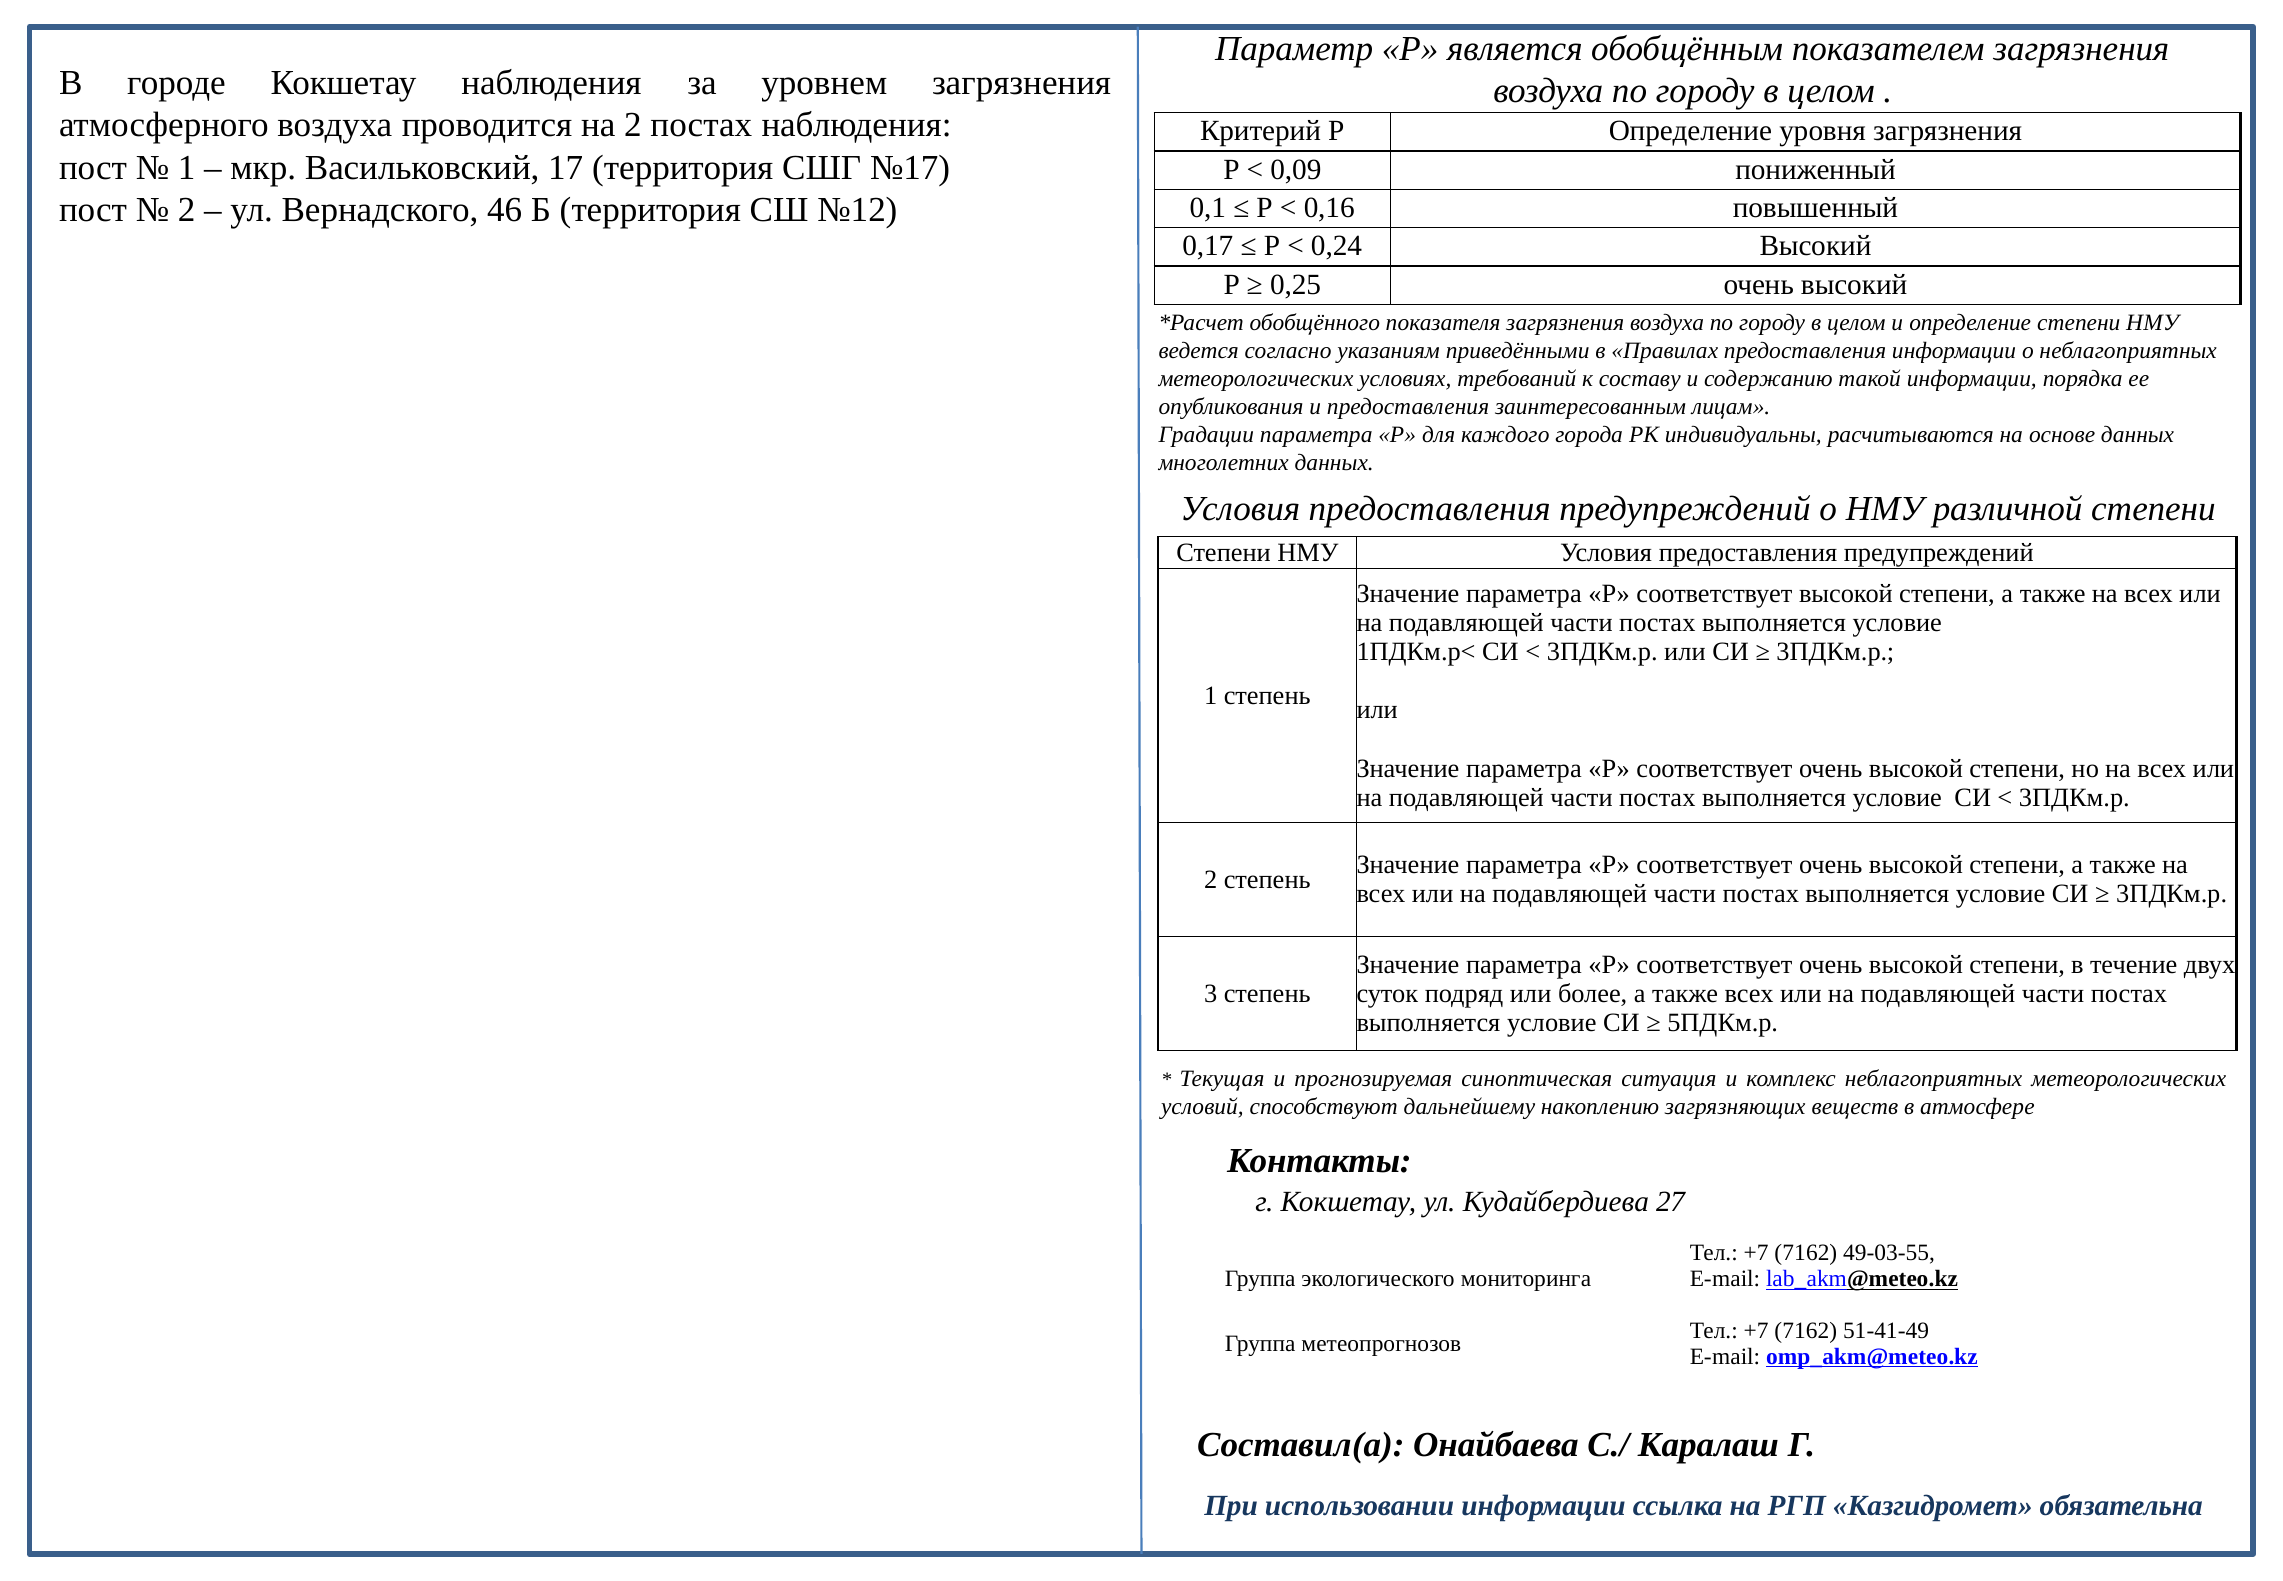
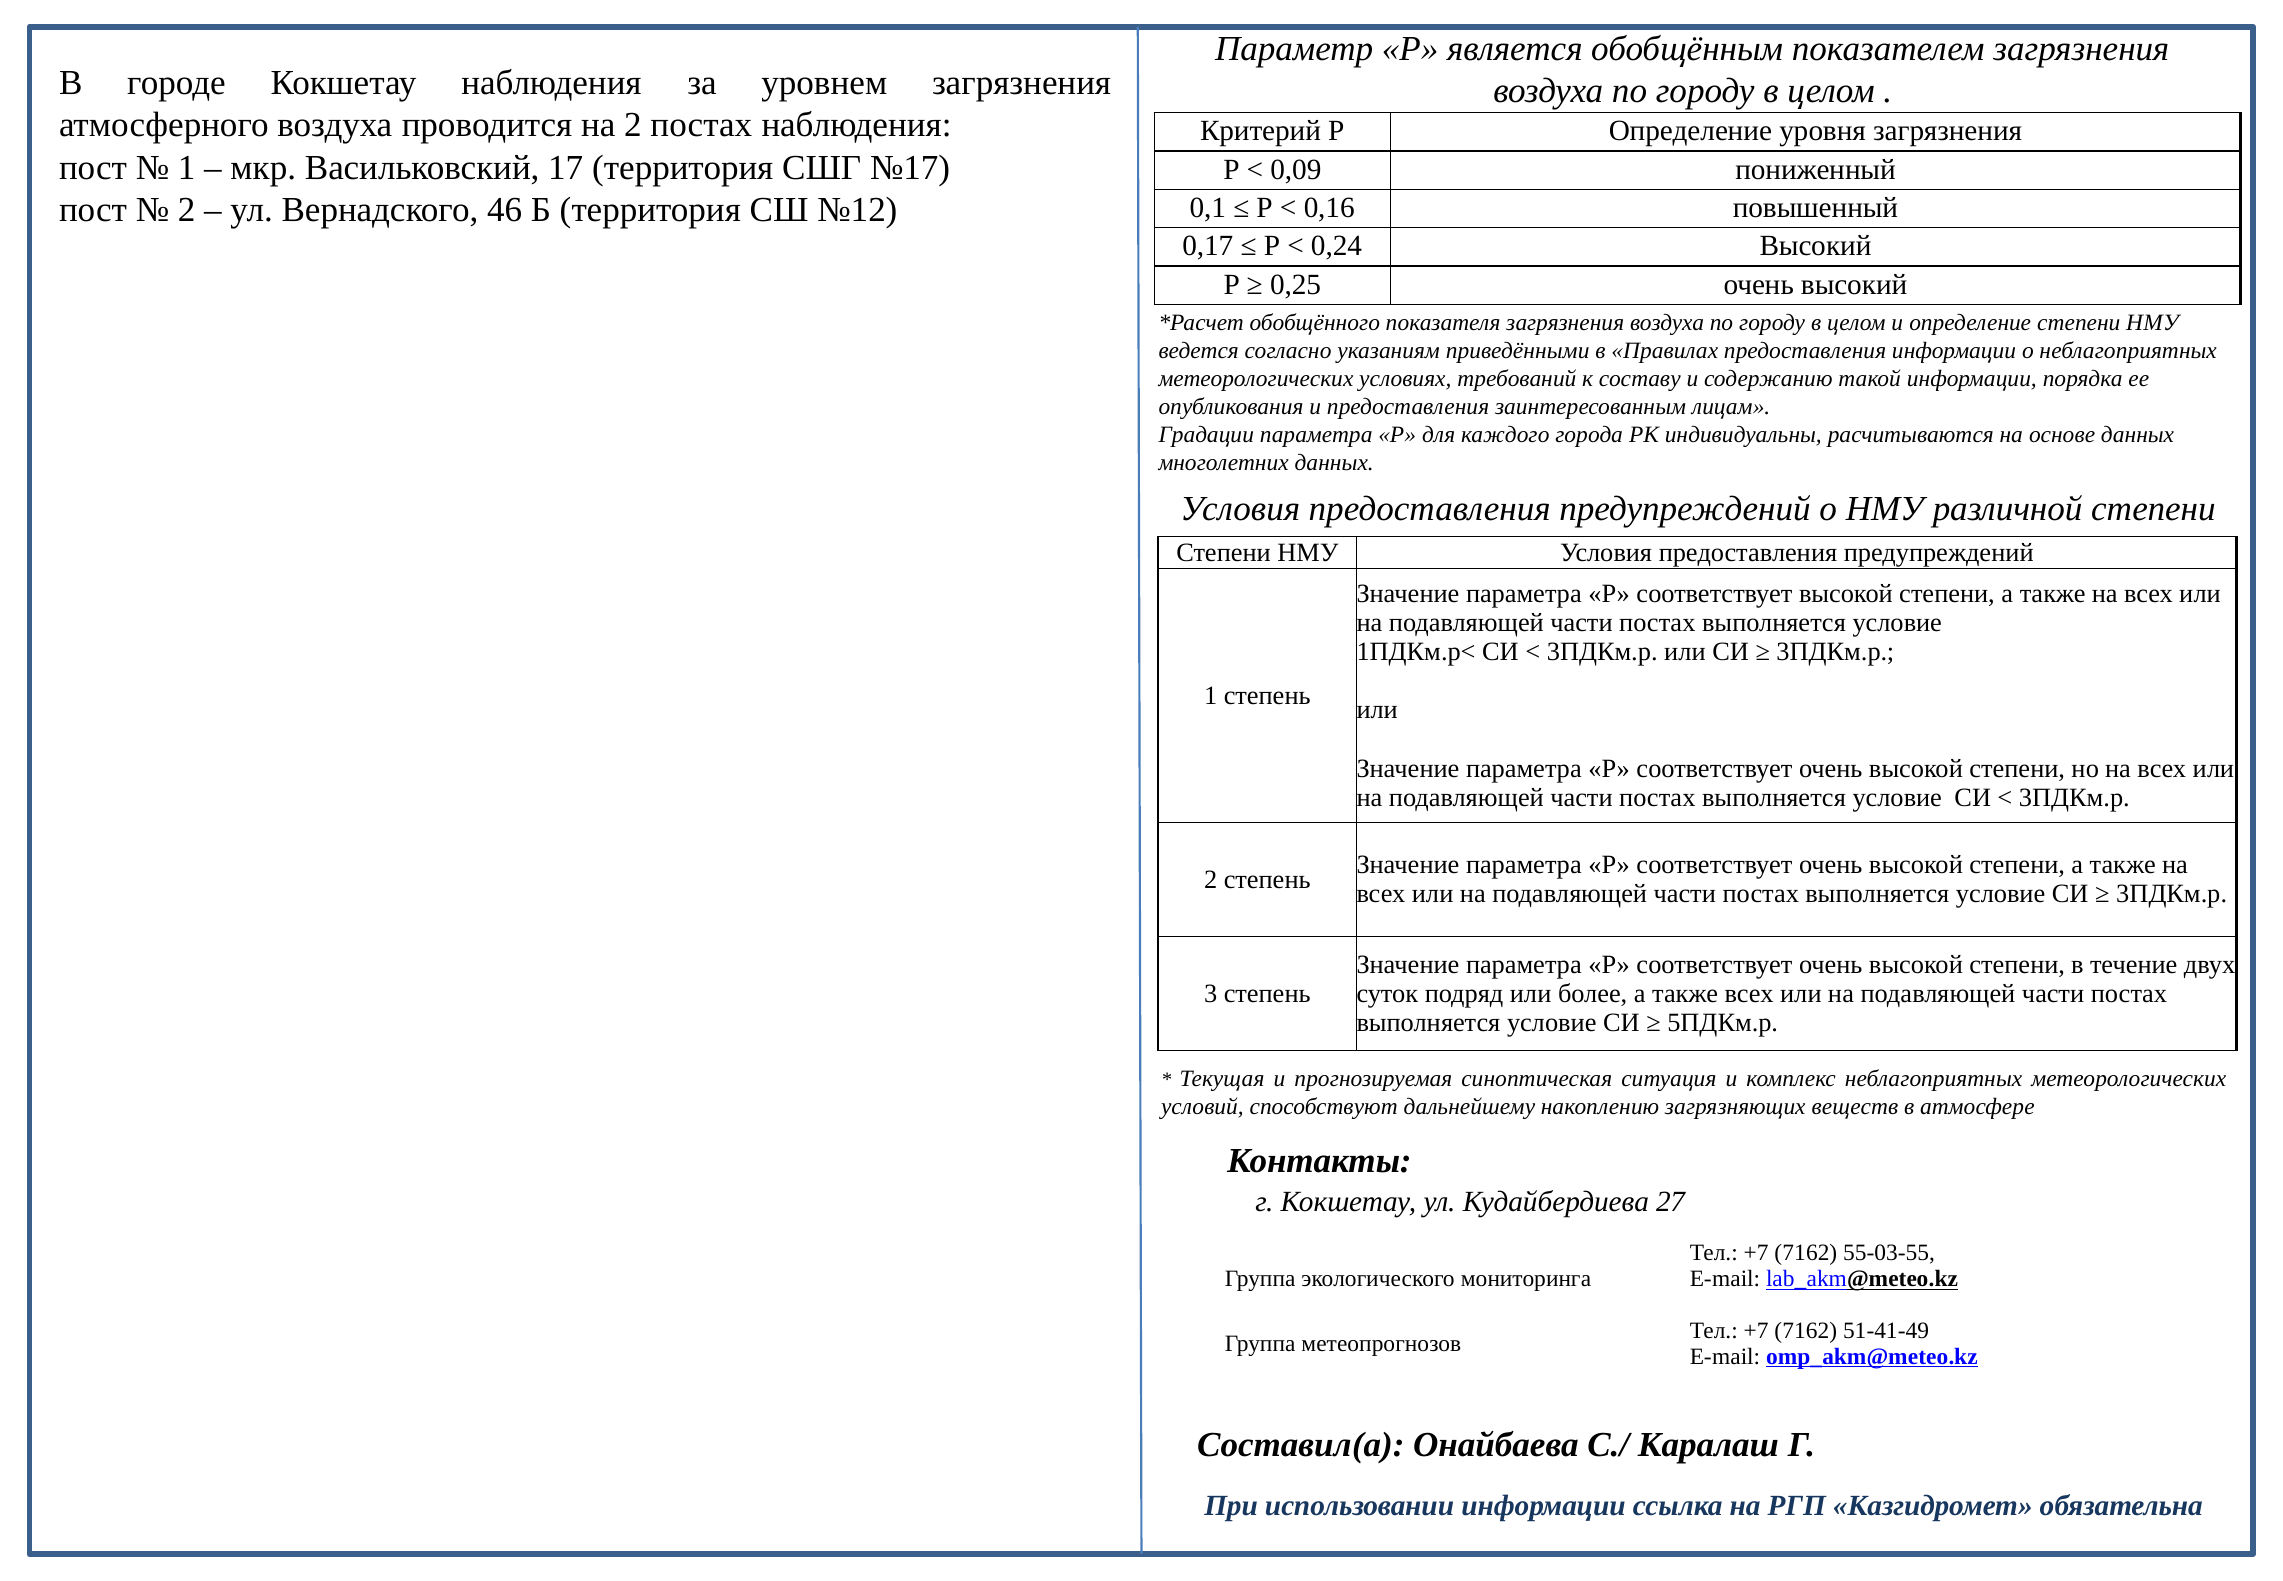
49-03-55: 49-03-55 -> 55-03-55
